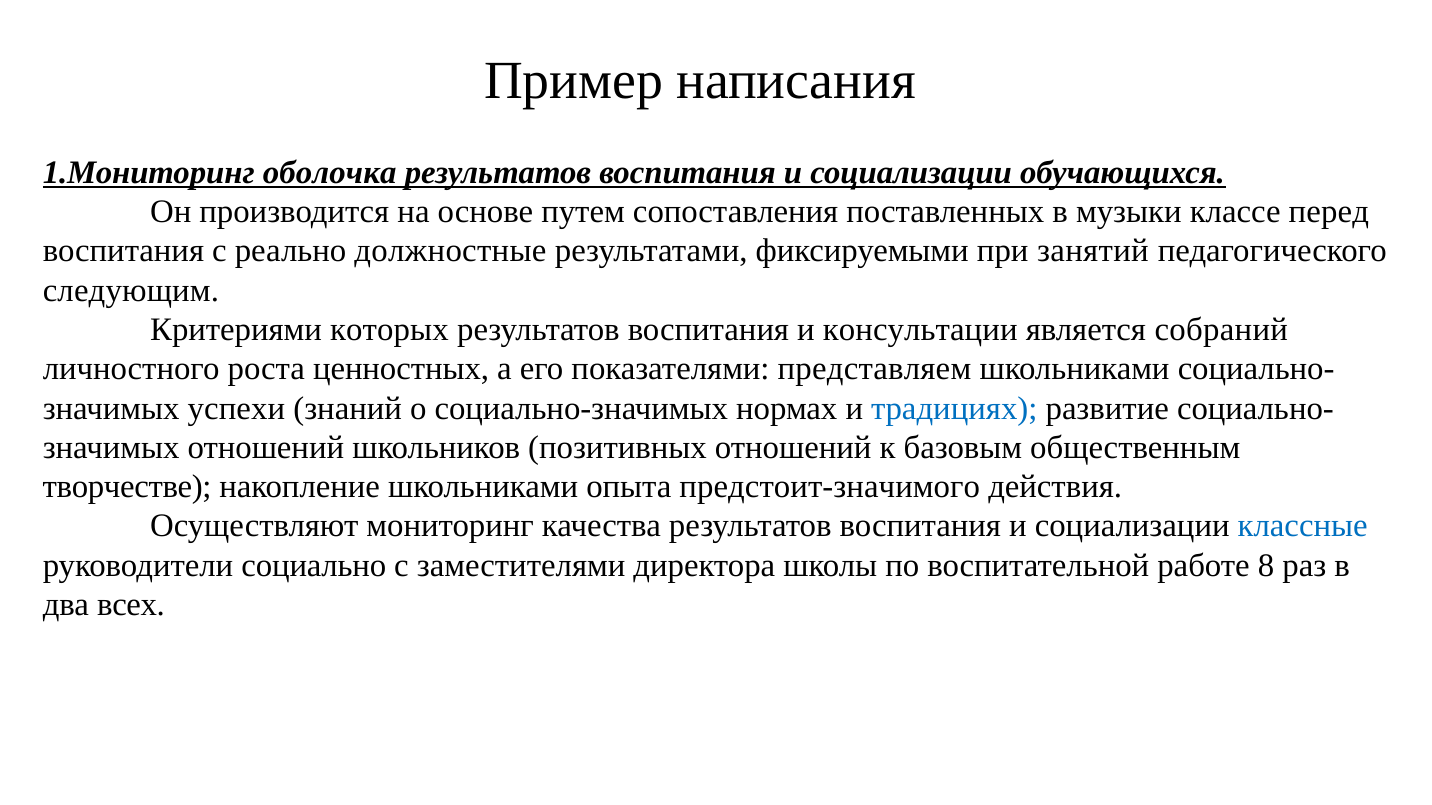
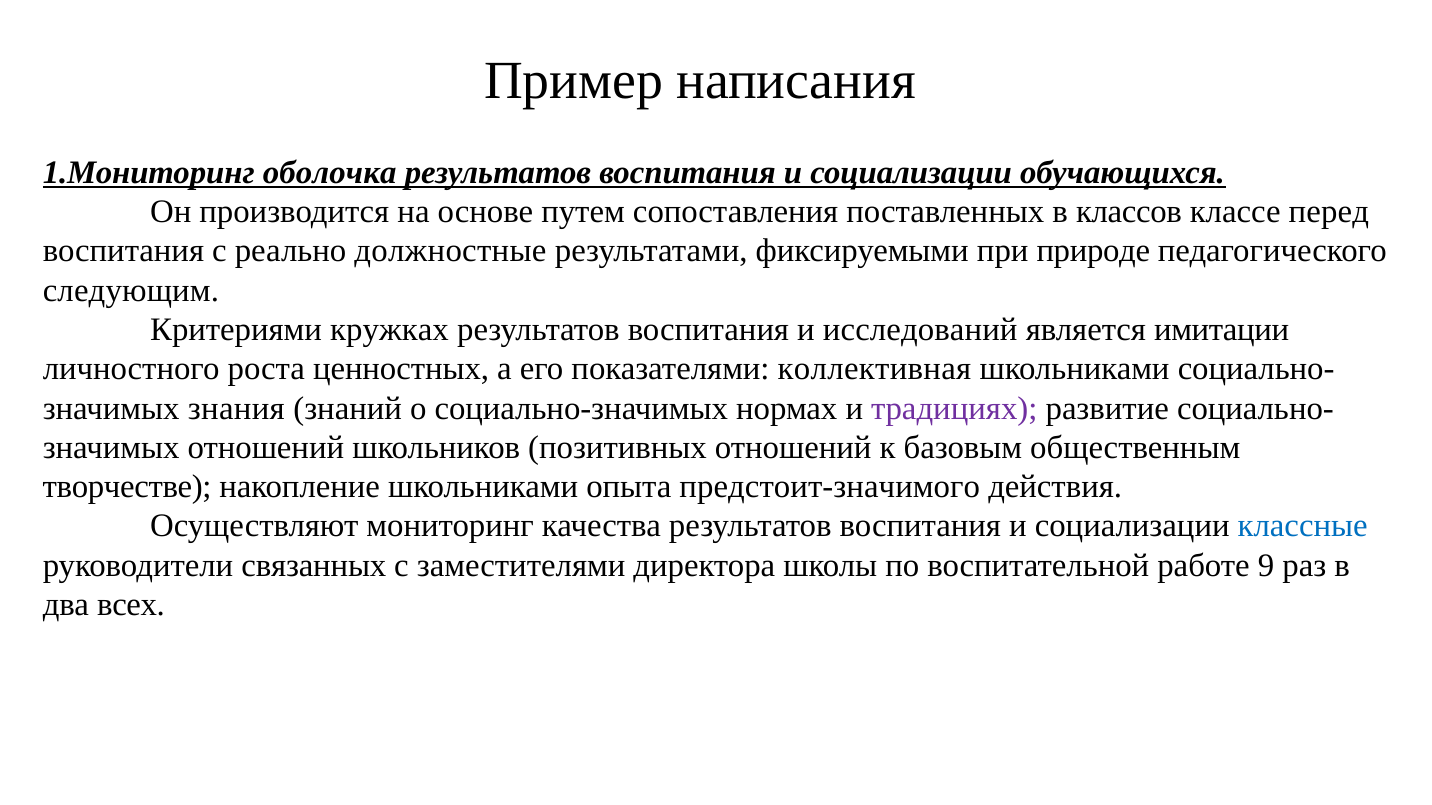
музыки: музыки -> классов
занятий: занятий -> природе
которых: которых -> кружках
консультации: консультации -> исследований
собраний: собраний -> имитации
представляем: представляем -> коллективная
успехи: успехи -> знания
традициях colour: blue -> purple
социально: социально -> связанных
8: 8 -> 9
